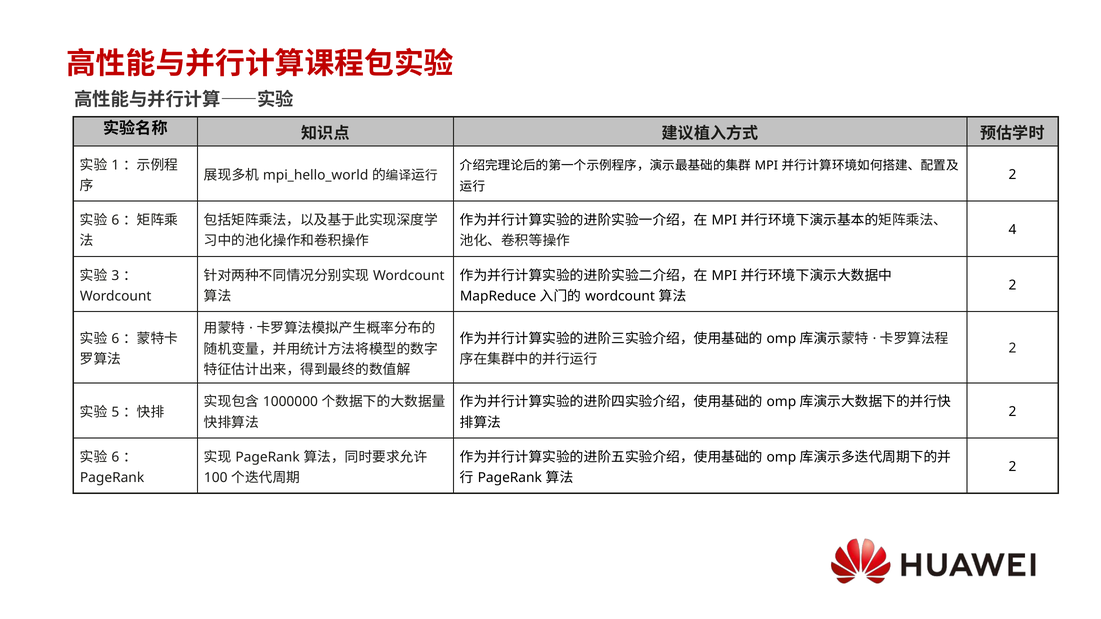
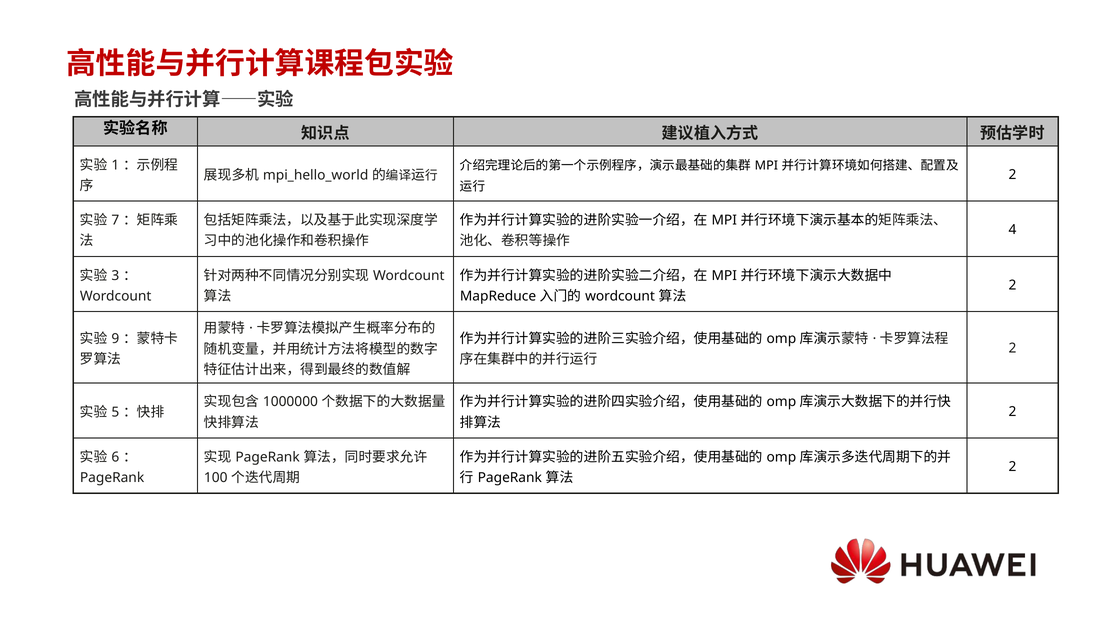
6 at (115, 220): 6 -> 7
6 at (115, 339): 6 -> 9
